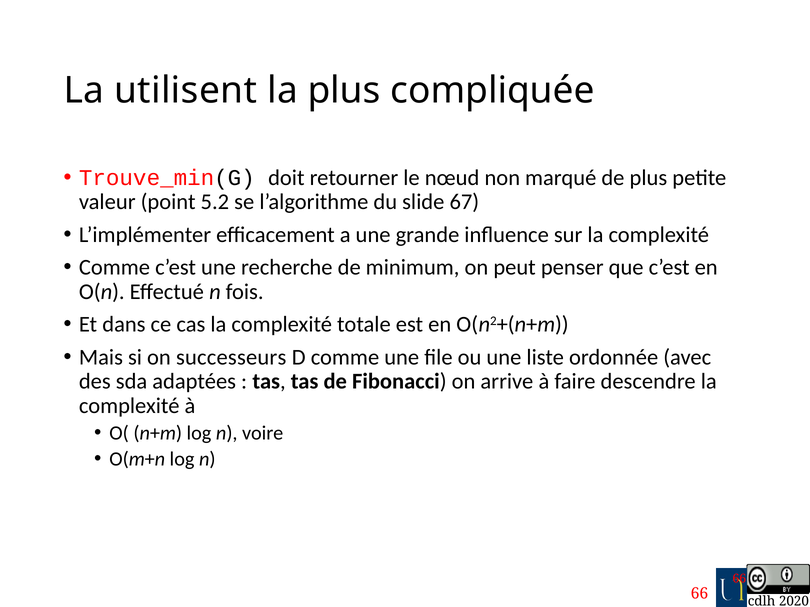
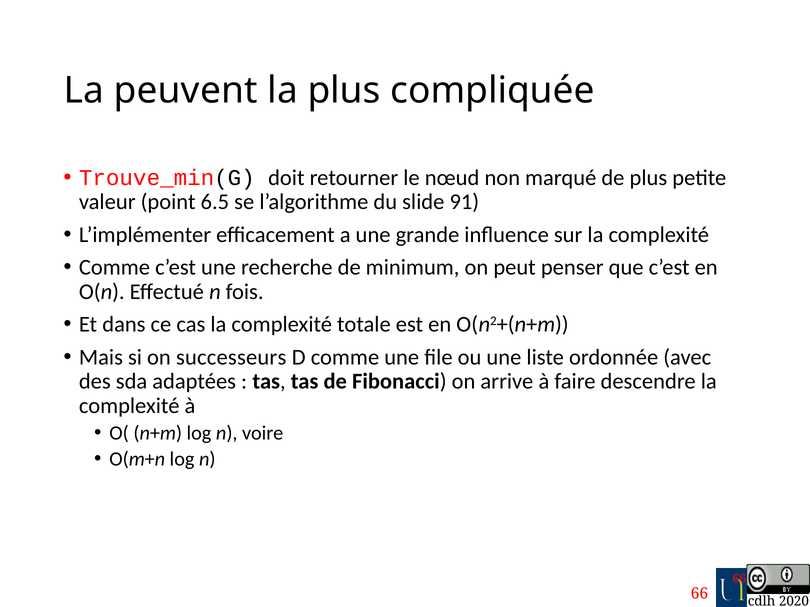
utilisent: utilisent -> peuvent
5.2: 5.2 -> 6.5
67: 67 -> 91
